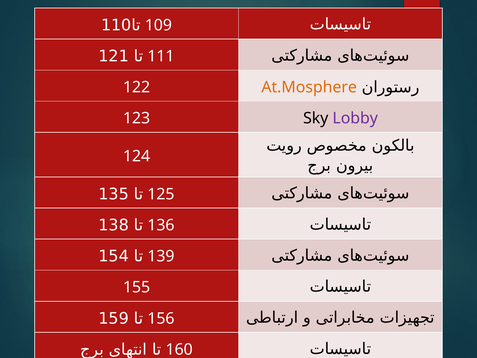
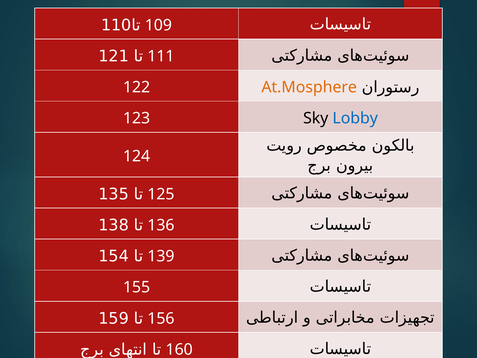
Lobby colour: purple -> blue
